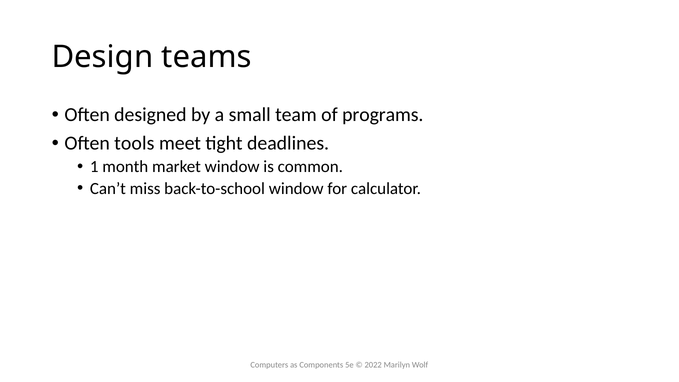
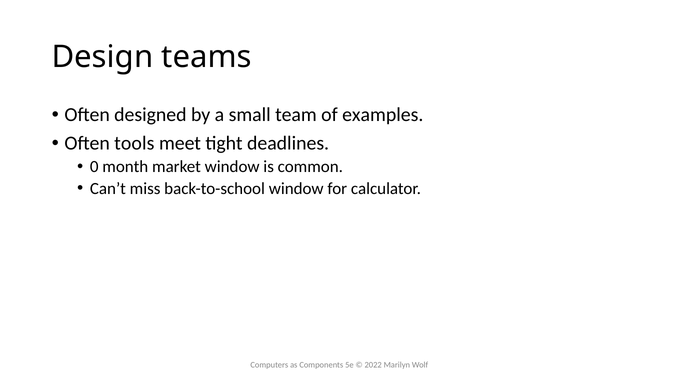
programs: programs -> examples
1: 1 -> 0
